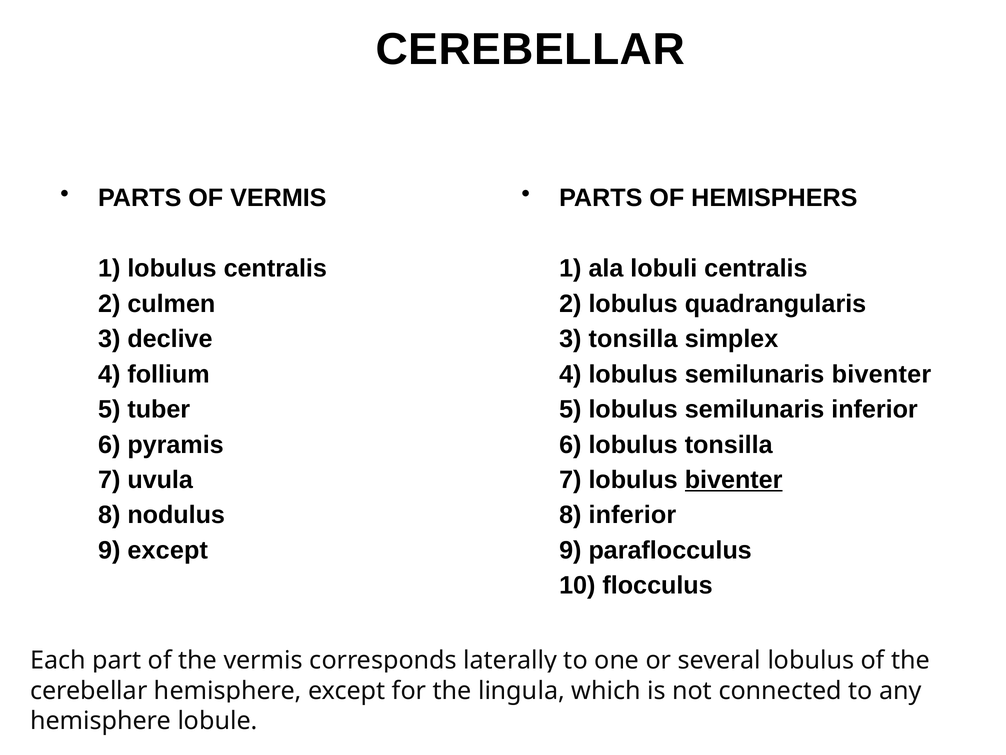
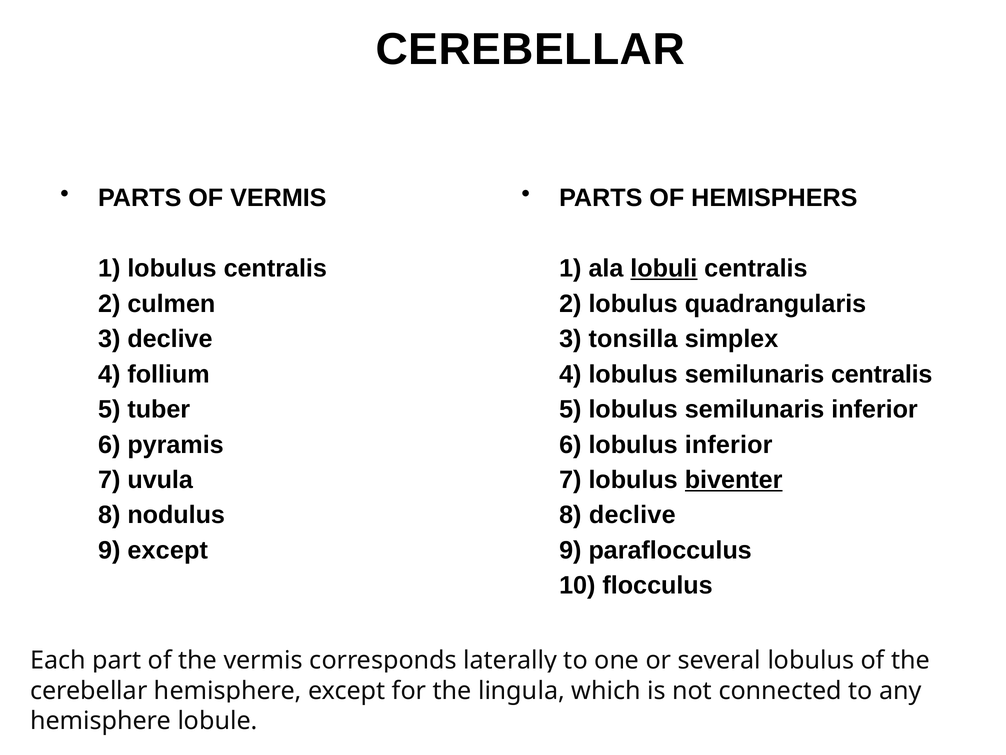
lobuli underline: none -> present
semilunaris biventer: biventer -> centralis
lobulus tonsilla: tonsilla -> inferior
8 inferior: inferior -> declive
